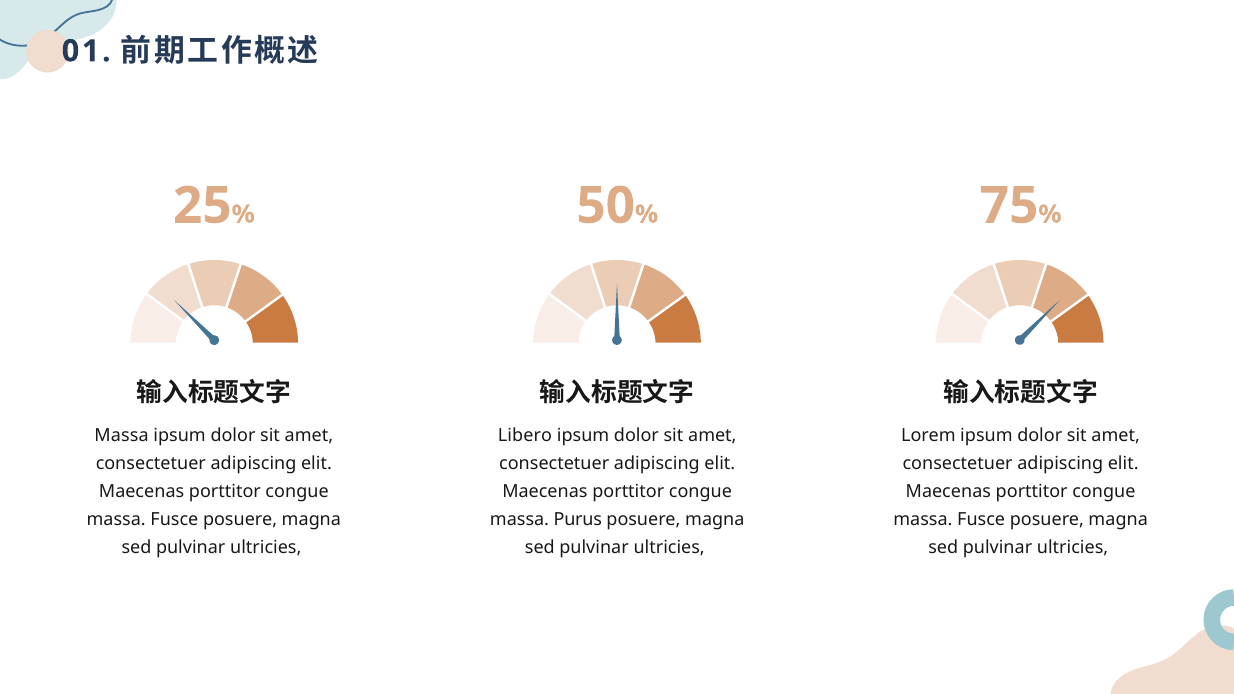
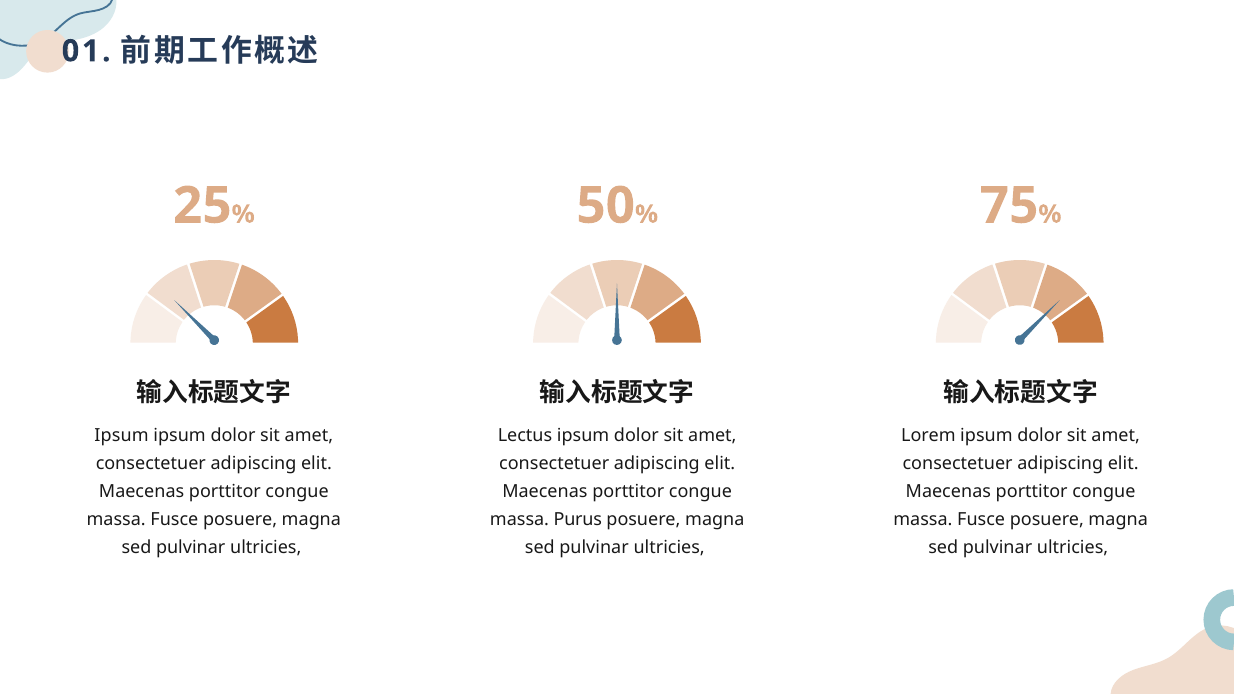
Massa at (122, 435): Massa -> Ipsum
Libero: Libero -> Lectus
